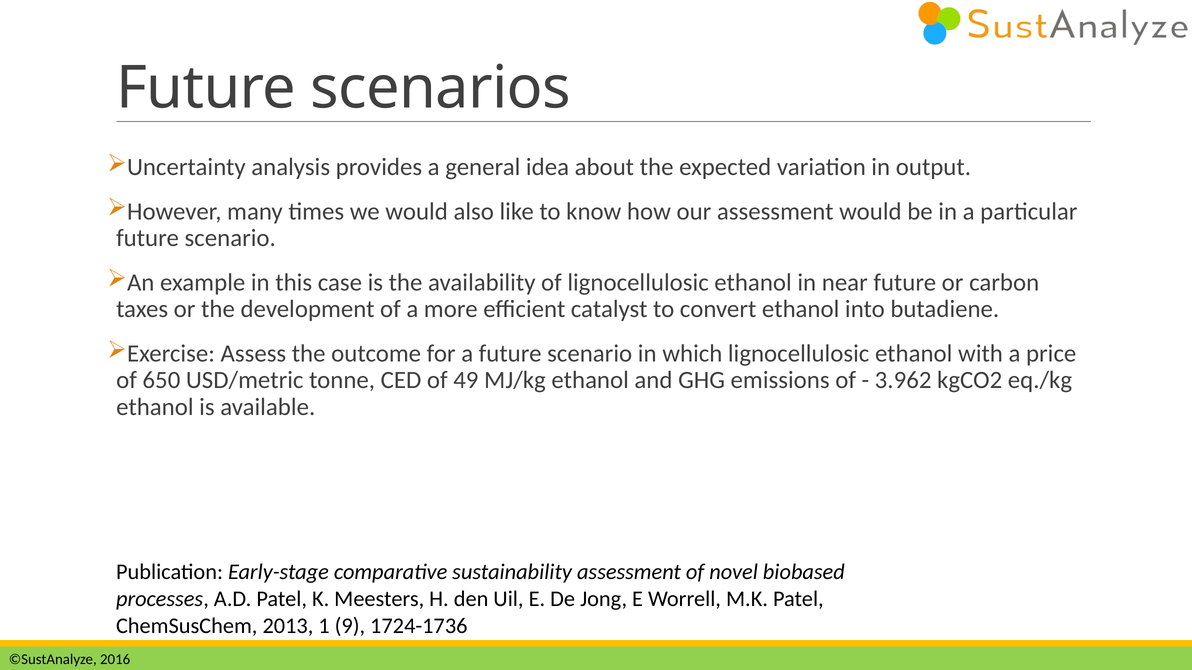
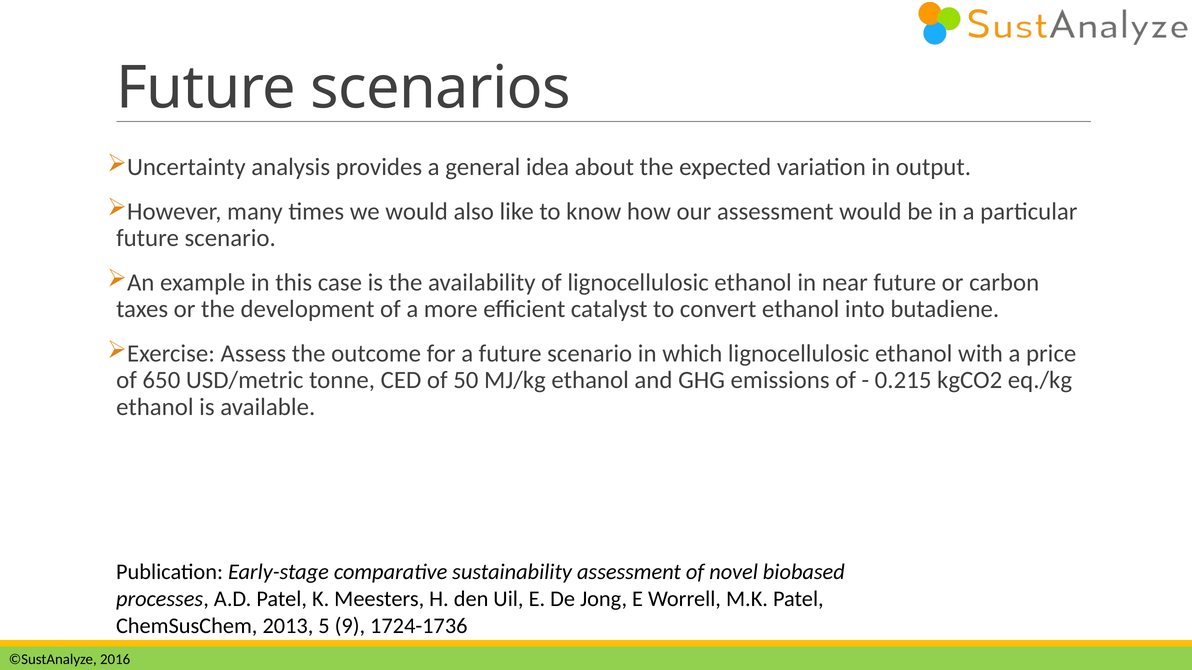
49: 49 -> 50
3.962: 3.962 -> 0.215
1: 1 -> 5
